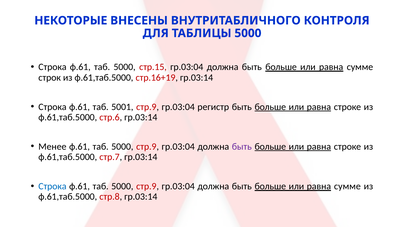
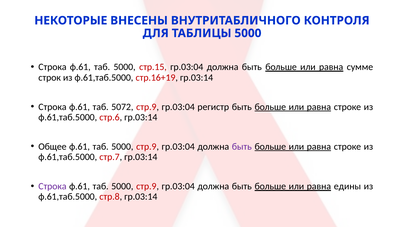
5001: 5001 -> 5072
Менее: Менее -> Общее
Строка at (52, 186) colour: blue -> purple
сумме at (347, 186): сумме -> едины
